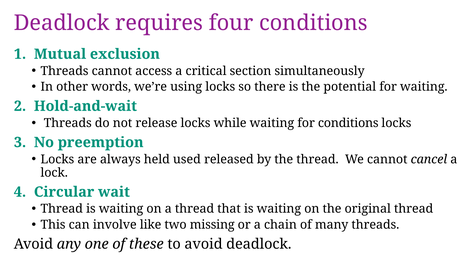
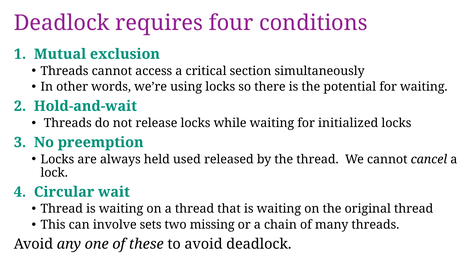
for conditions: conditions -> initialized
like: like -> sets
